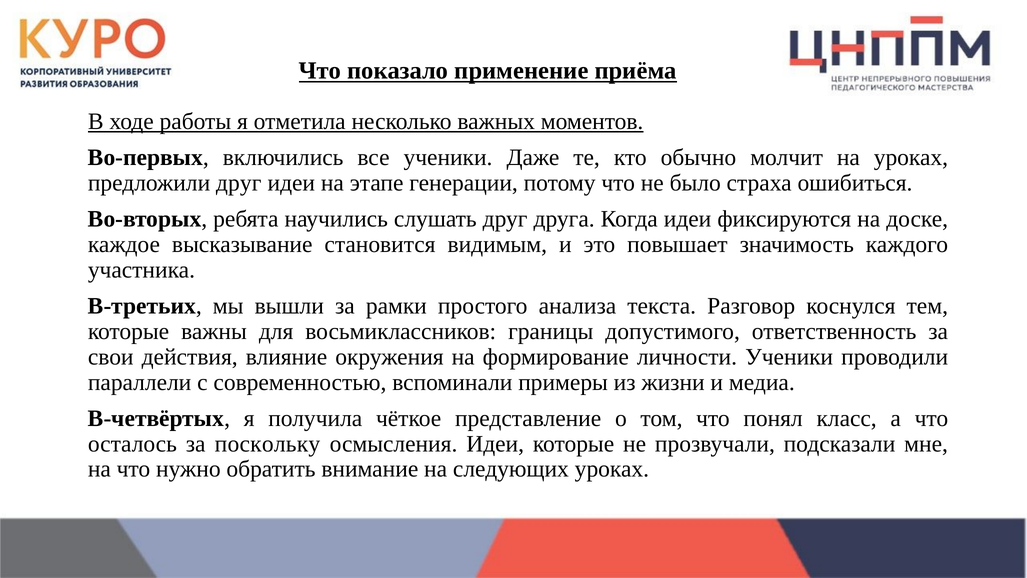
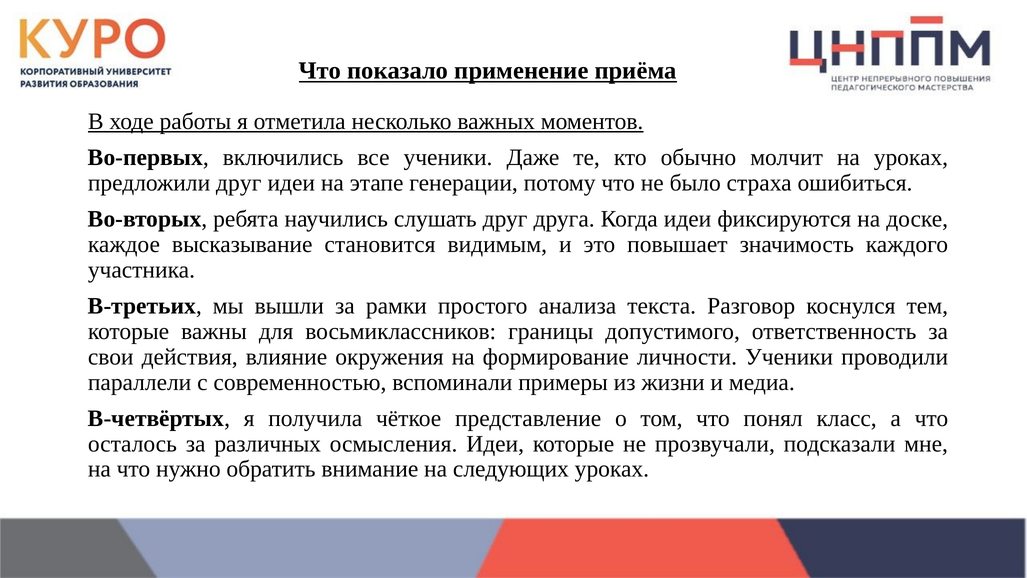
поскольку: поскольку -> различных
